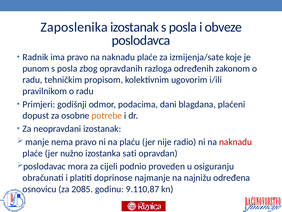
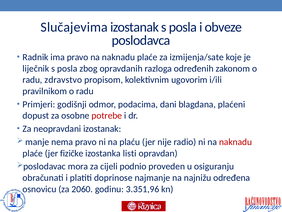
Zaposlenika: Zaposlenika -> Slučajevima
punom: punom -> liječnik
tehničkim: tehničkim -> zdravstvo
potrebe colour: orange -> red
nužno: nužno -> fizičke
sati: sati -> listi
2085: 2085 -> 2060
9.110,87: 9.110,87 -> 3.351,96
